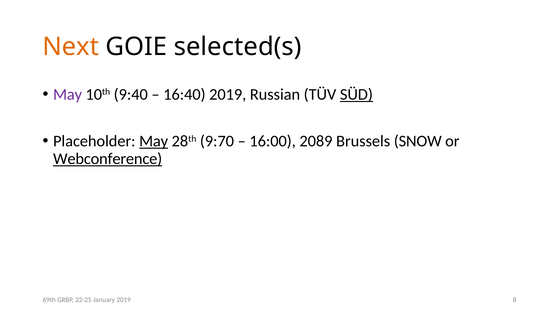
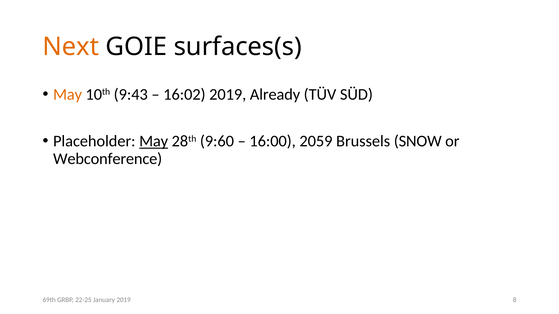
selected(s: selected(s -> surfaces(s
May at (68, 95) colour: purple -> orange
9:40: 9:40 -> 9:43
16:40: 16:40 -> 16:02
Russian: Russian -> Already
SÜD underline: present -> none
9:70: 9:70 -> 9:60
2089: 2089 -> 2059
Webconference underline: present -> none
